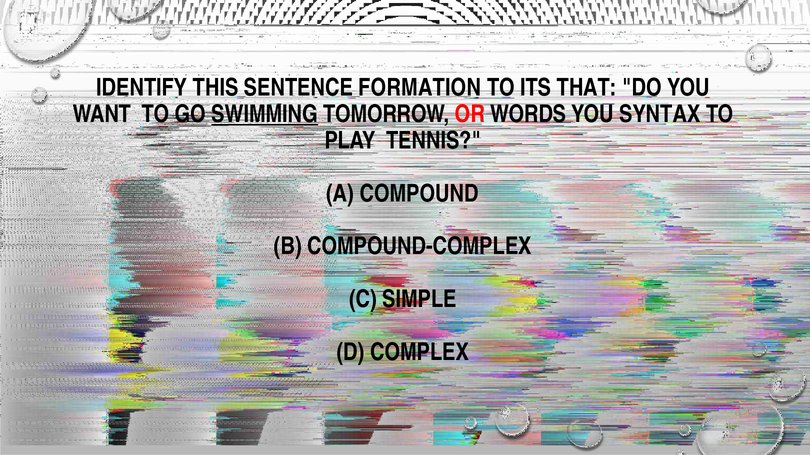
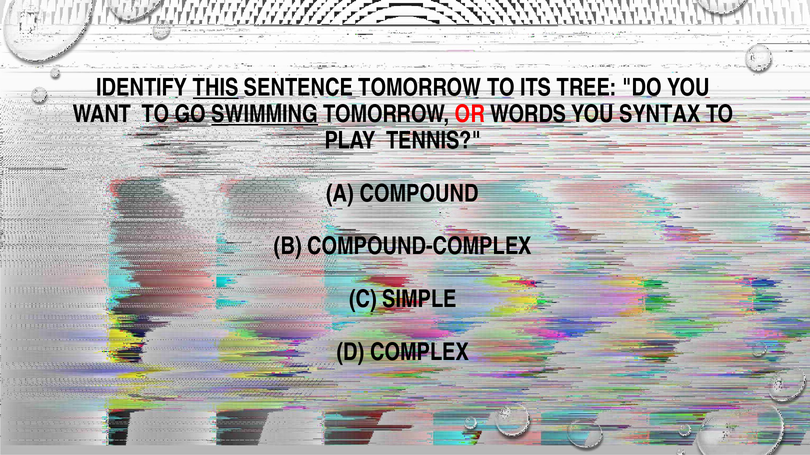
THIS underline: none -> present
SENTENCE FORMATION: FORMATION -> TOMORROW
THAT: THAT -> TREE
